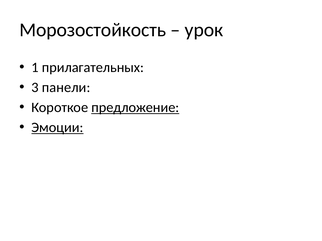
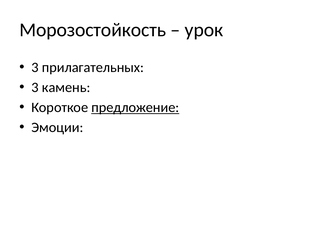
1 at (35, 68): 1 -> 3
панели: панели -> камень
Эмоции underline: present -> none
